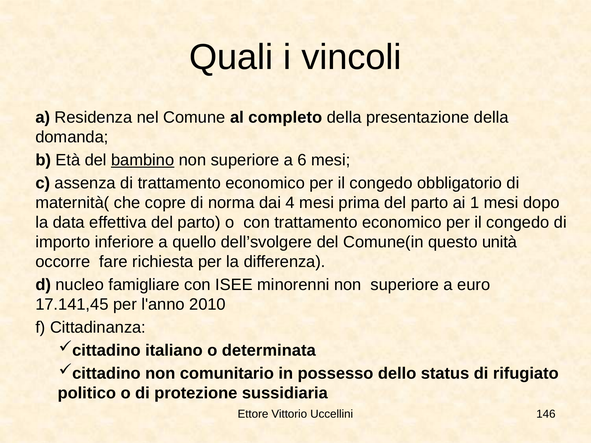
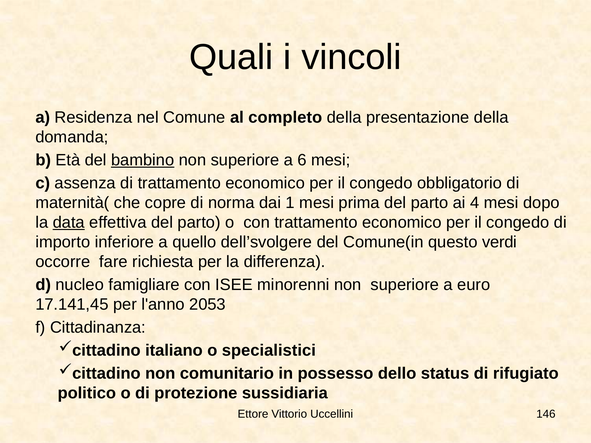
4: 4 -> 1
1: 1 -> 4
data underline: none -> present
unità: unità -> verdi
2010: 2010 -> 2053
determinata: determinata -> specialistici
